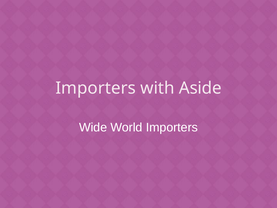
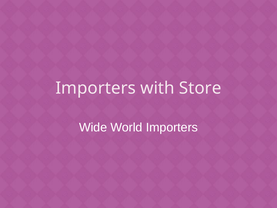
Aside: Aside -> Store
